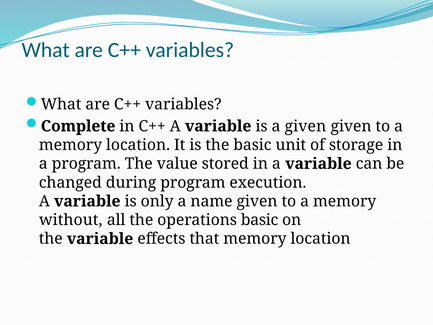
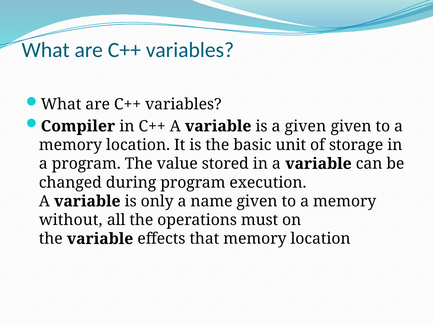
Complete: Complete -> Compiler
operations basic: basic -> must
